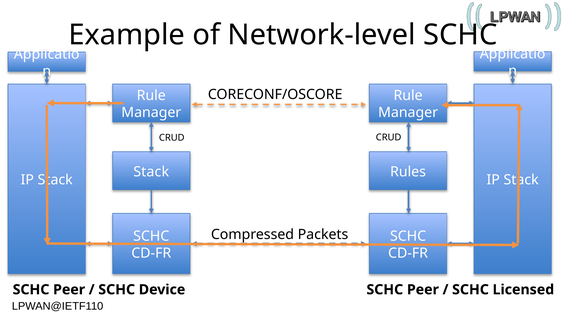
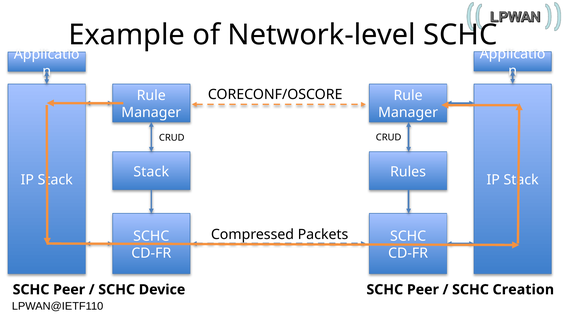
Licensed: Licensed -> Creation
